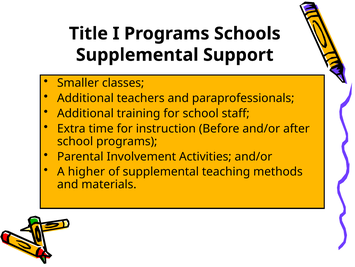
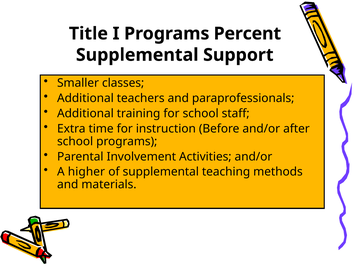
Schools: Schools -> Percent
